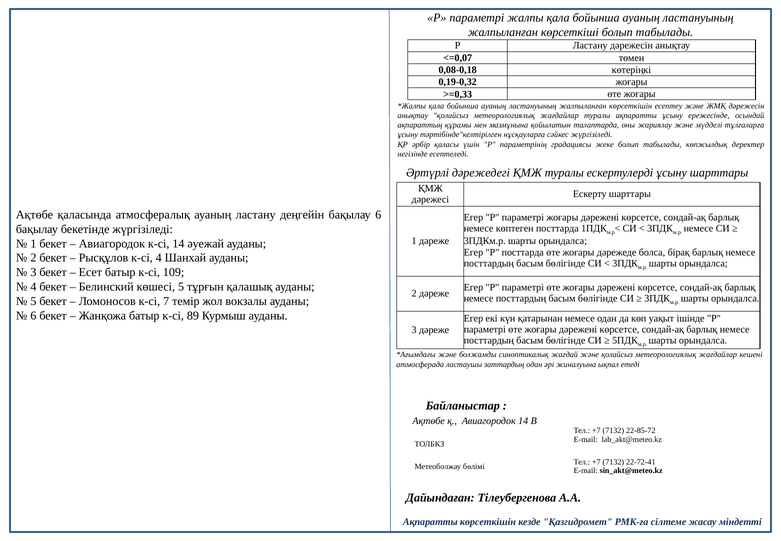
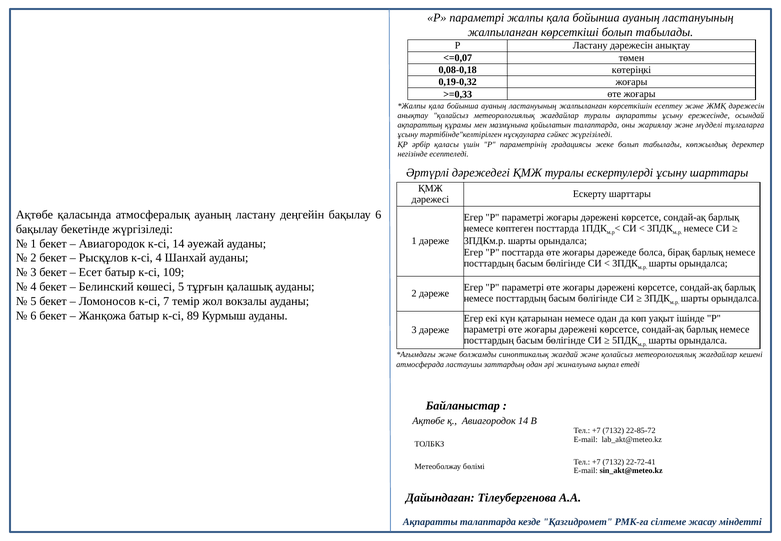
Ақпаратты көрсеткішін: көрсеткішін -> талаптарда
